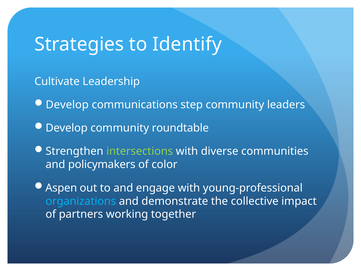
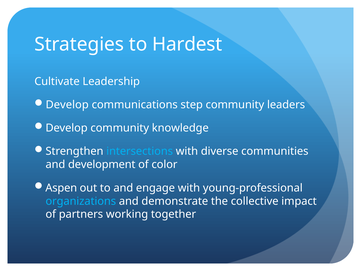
Identify: Identify -> Hardest
roundtable: roundtable -> knowledge
intersections colour: light green -> light blue
policymakers: policymakers -> development
